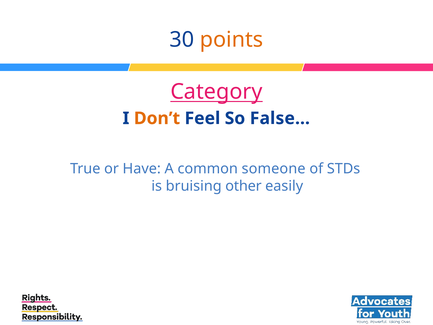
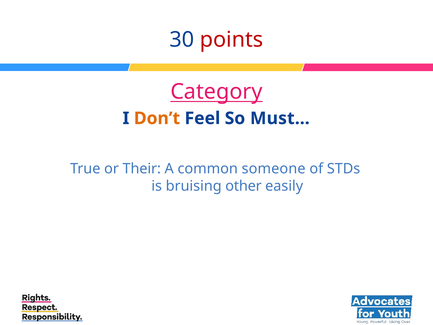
points colour: orange -> red
False…: False… -> Must…
Have: Have -> Their
